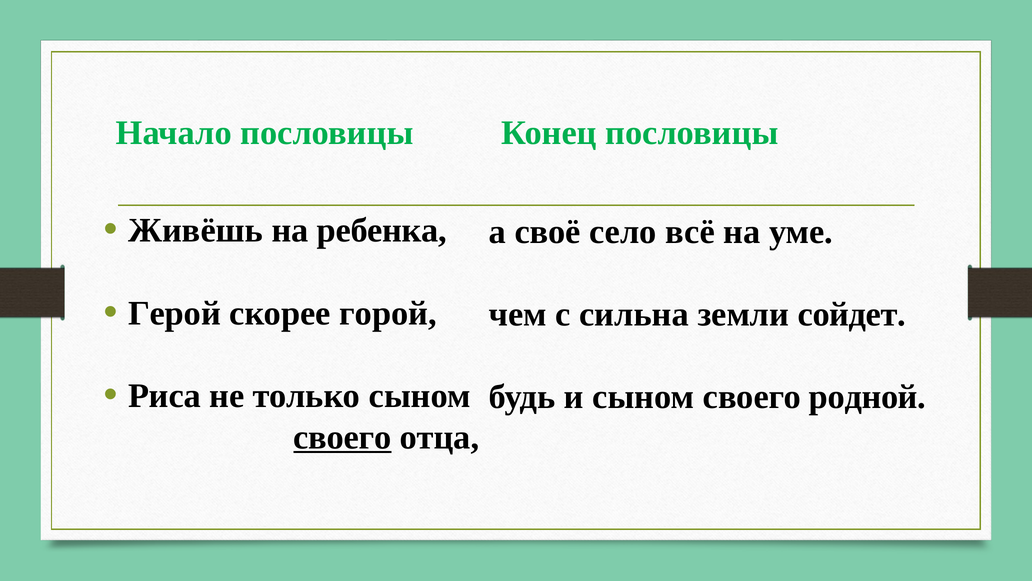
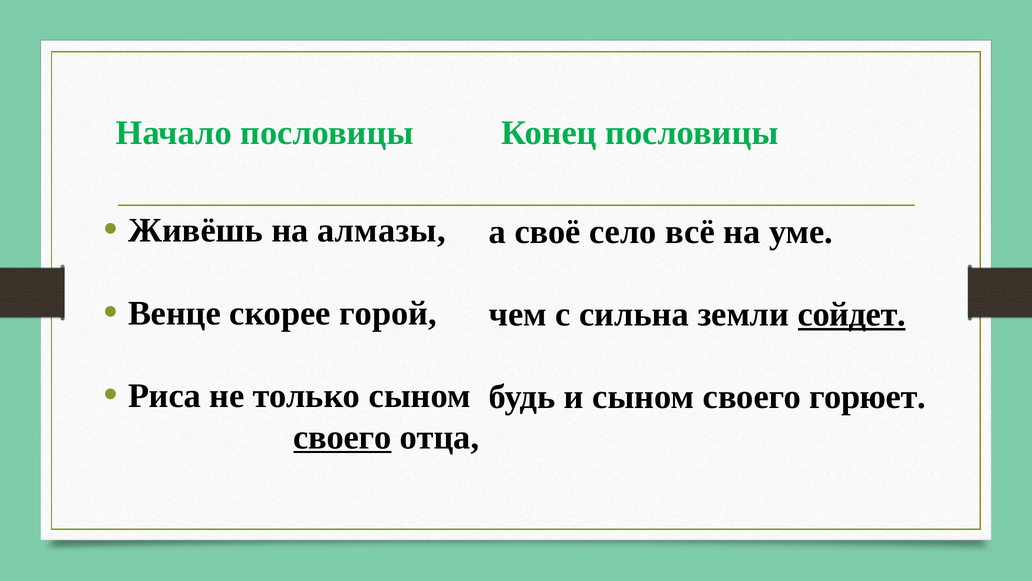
ребенка: ребенка -> алмазы
Герой: Герой -> Венце
сойдет underline: none -> present
родной: родной -> горюет
